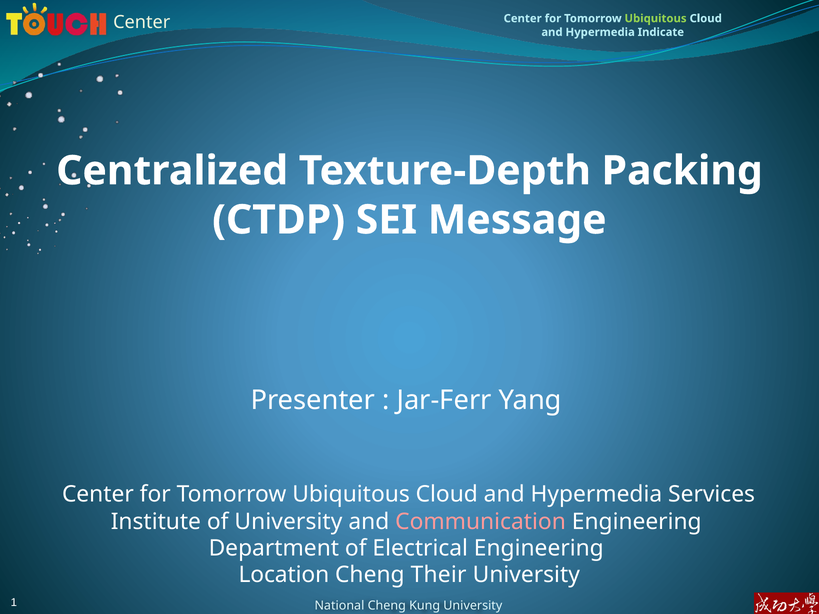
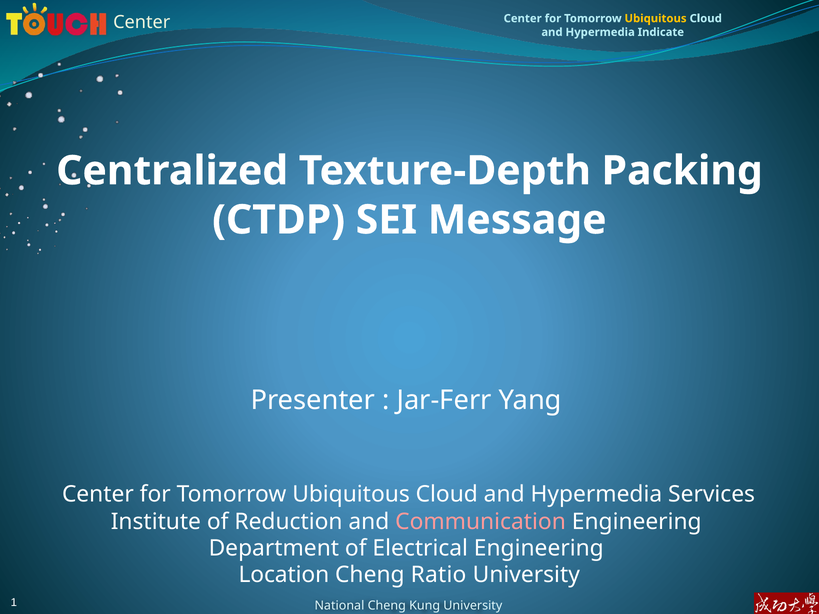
Ubiquitous at (656, 18) colour: light green -> yellow
of University: University -> Reduction
Their: Their -> Ratio
